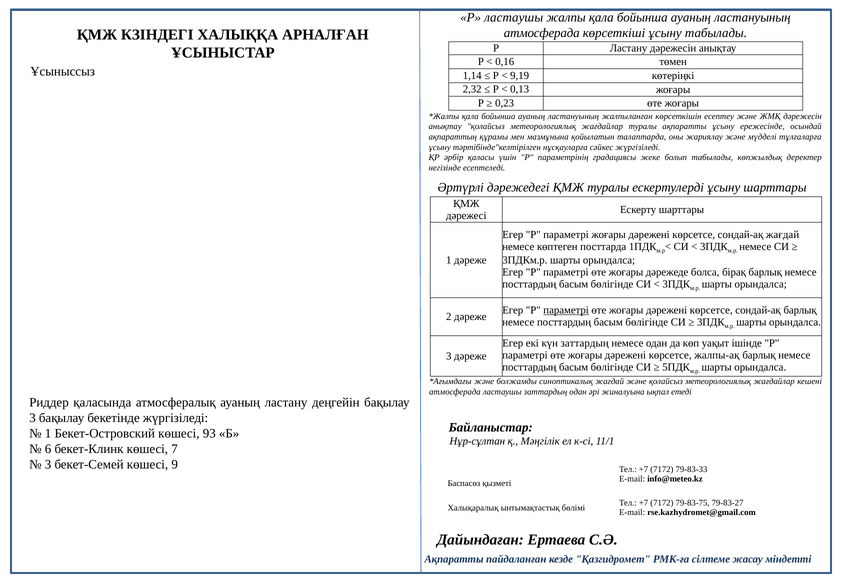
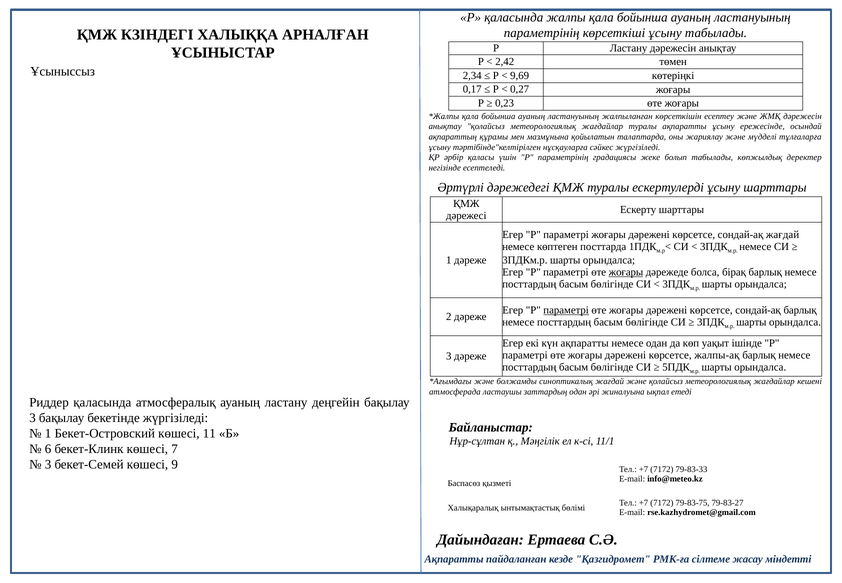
Р ластаушы: ластаушы -> қаласында
атмосферада at (542, 33): атмосферада -> параметрінің
0,16: 0,16 -> 2,42
1,14: 1,14 -> 2,34
9,19: 9,19 -> 9,69
2,32: 2,32 -> 0,17
0,13: 0,13 -> 0,27
жоғары at (626, 272) underline: none -> present
күн заттардың: заттардың -> ақпаратты
93: 93 -> 11
